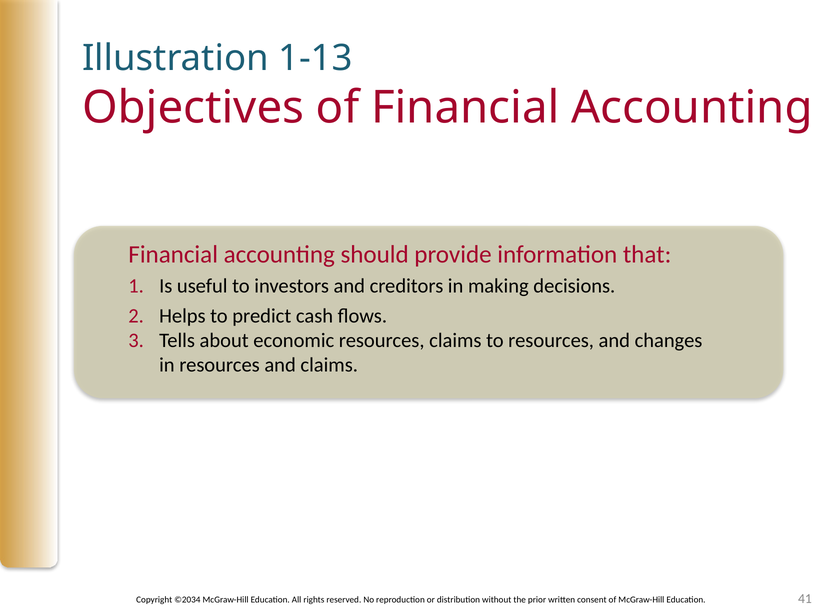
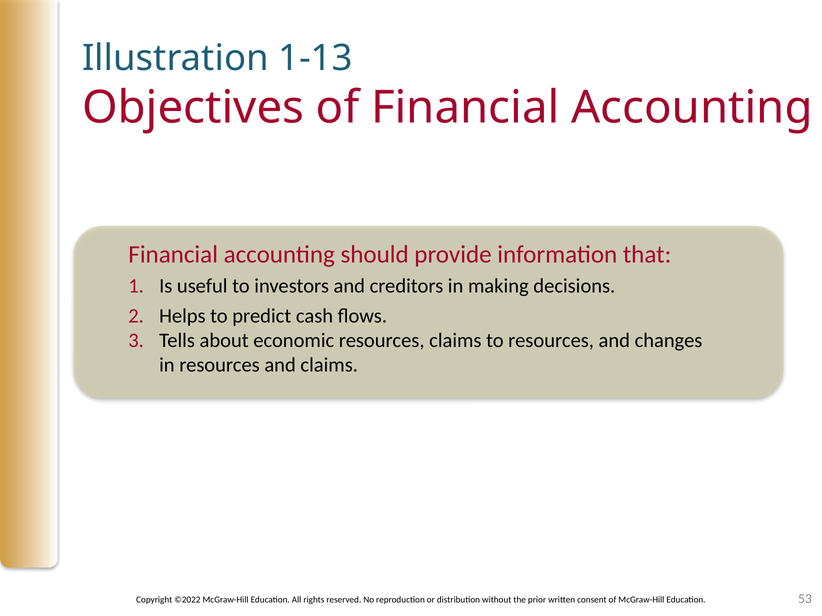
©2034: ©2034 -> ©2022
41: 41 -> 53
